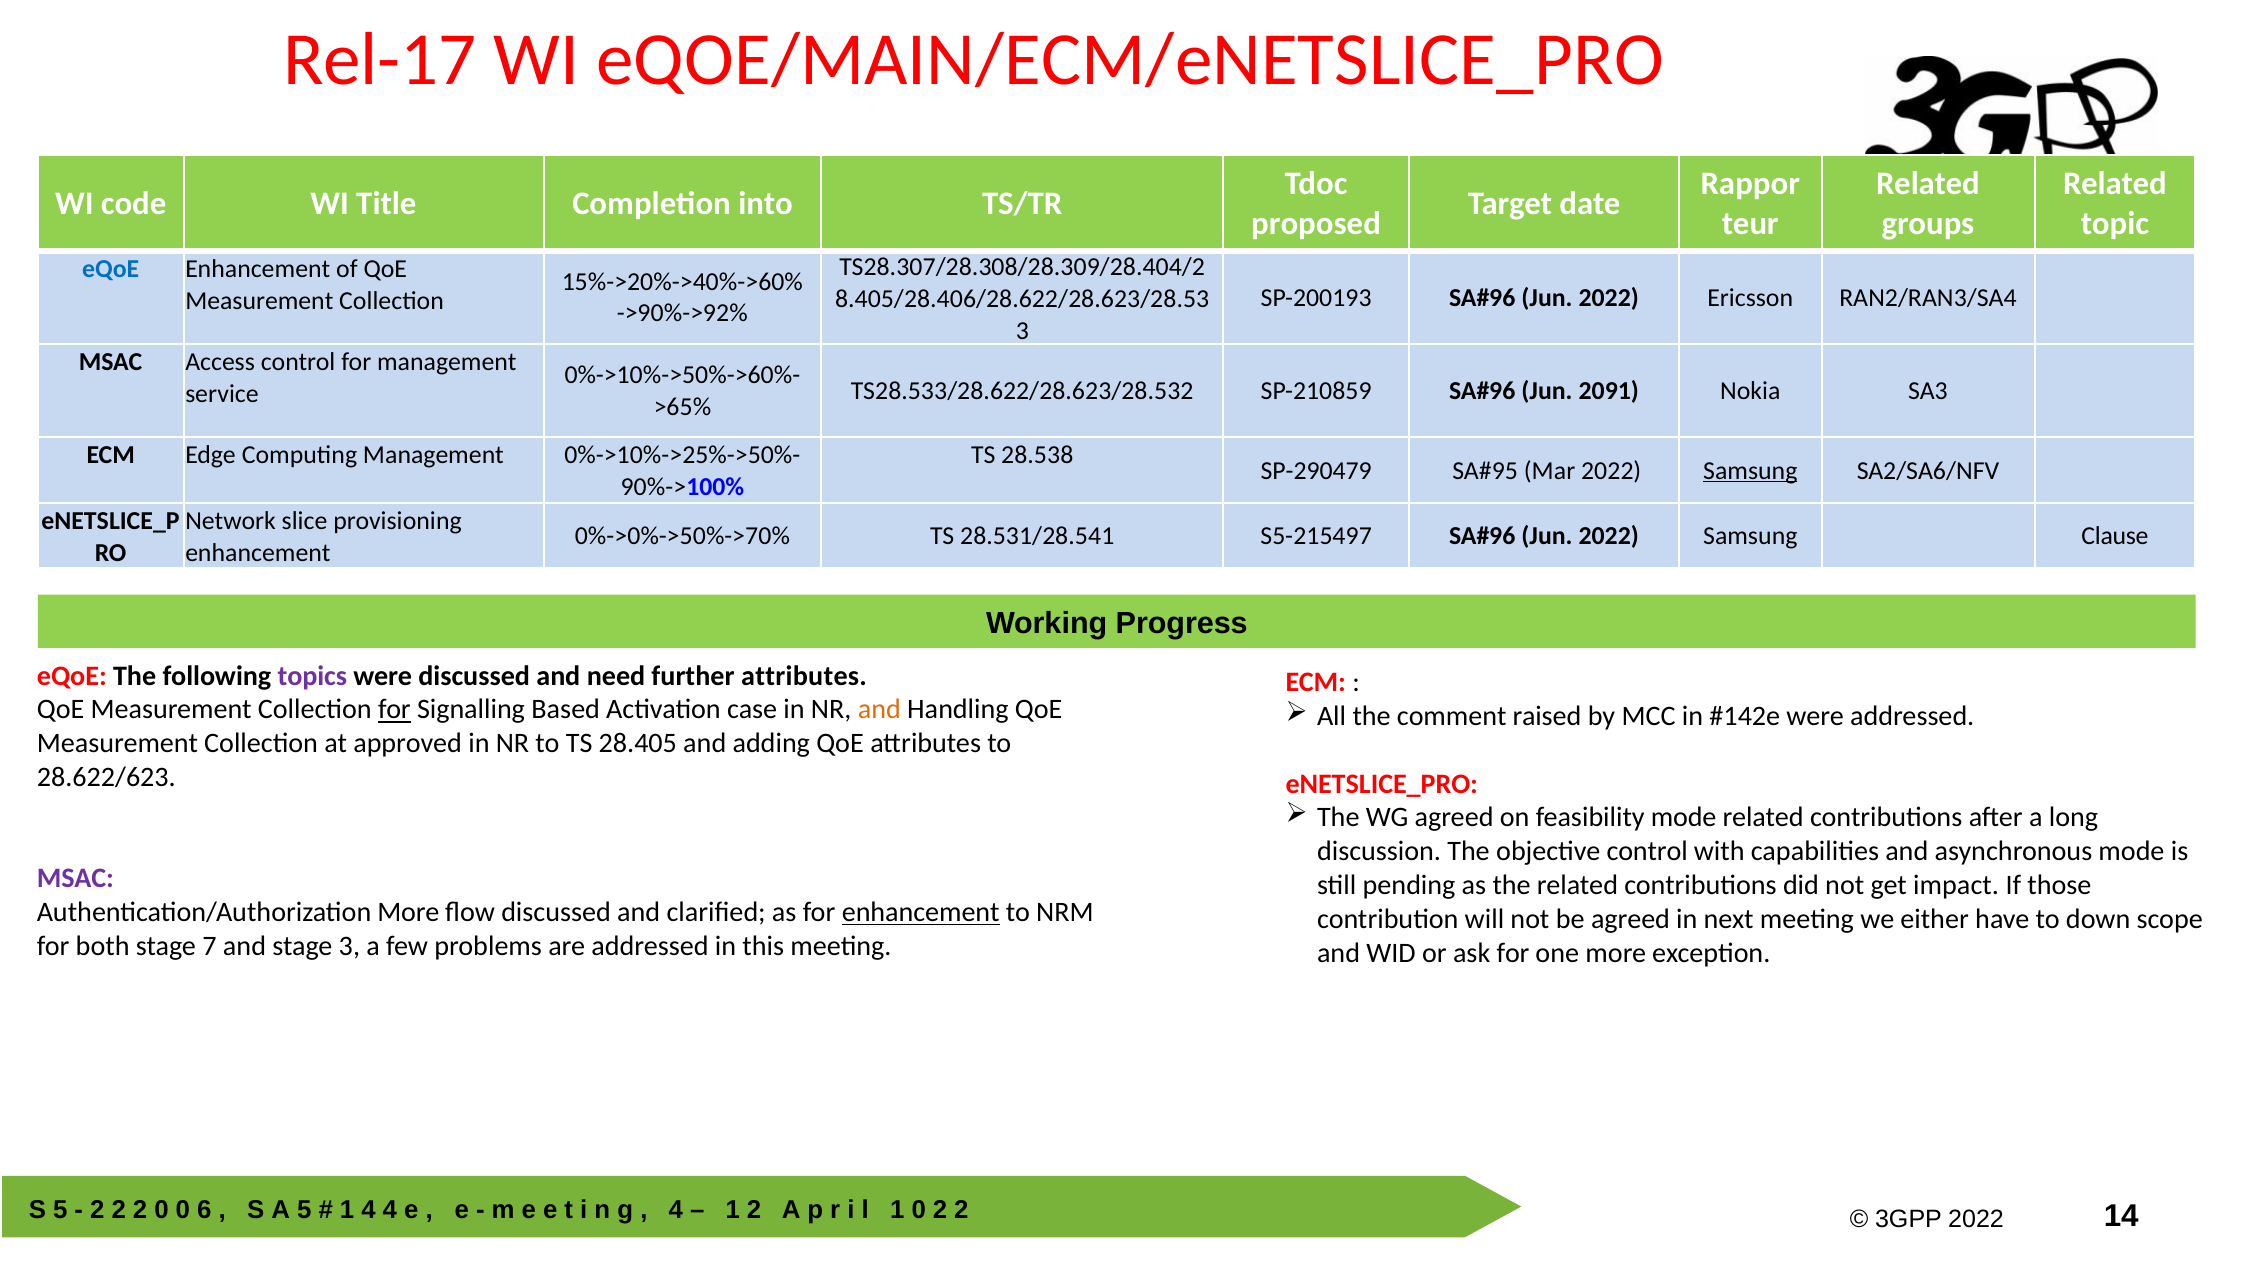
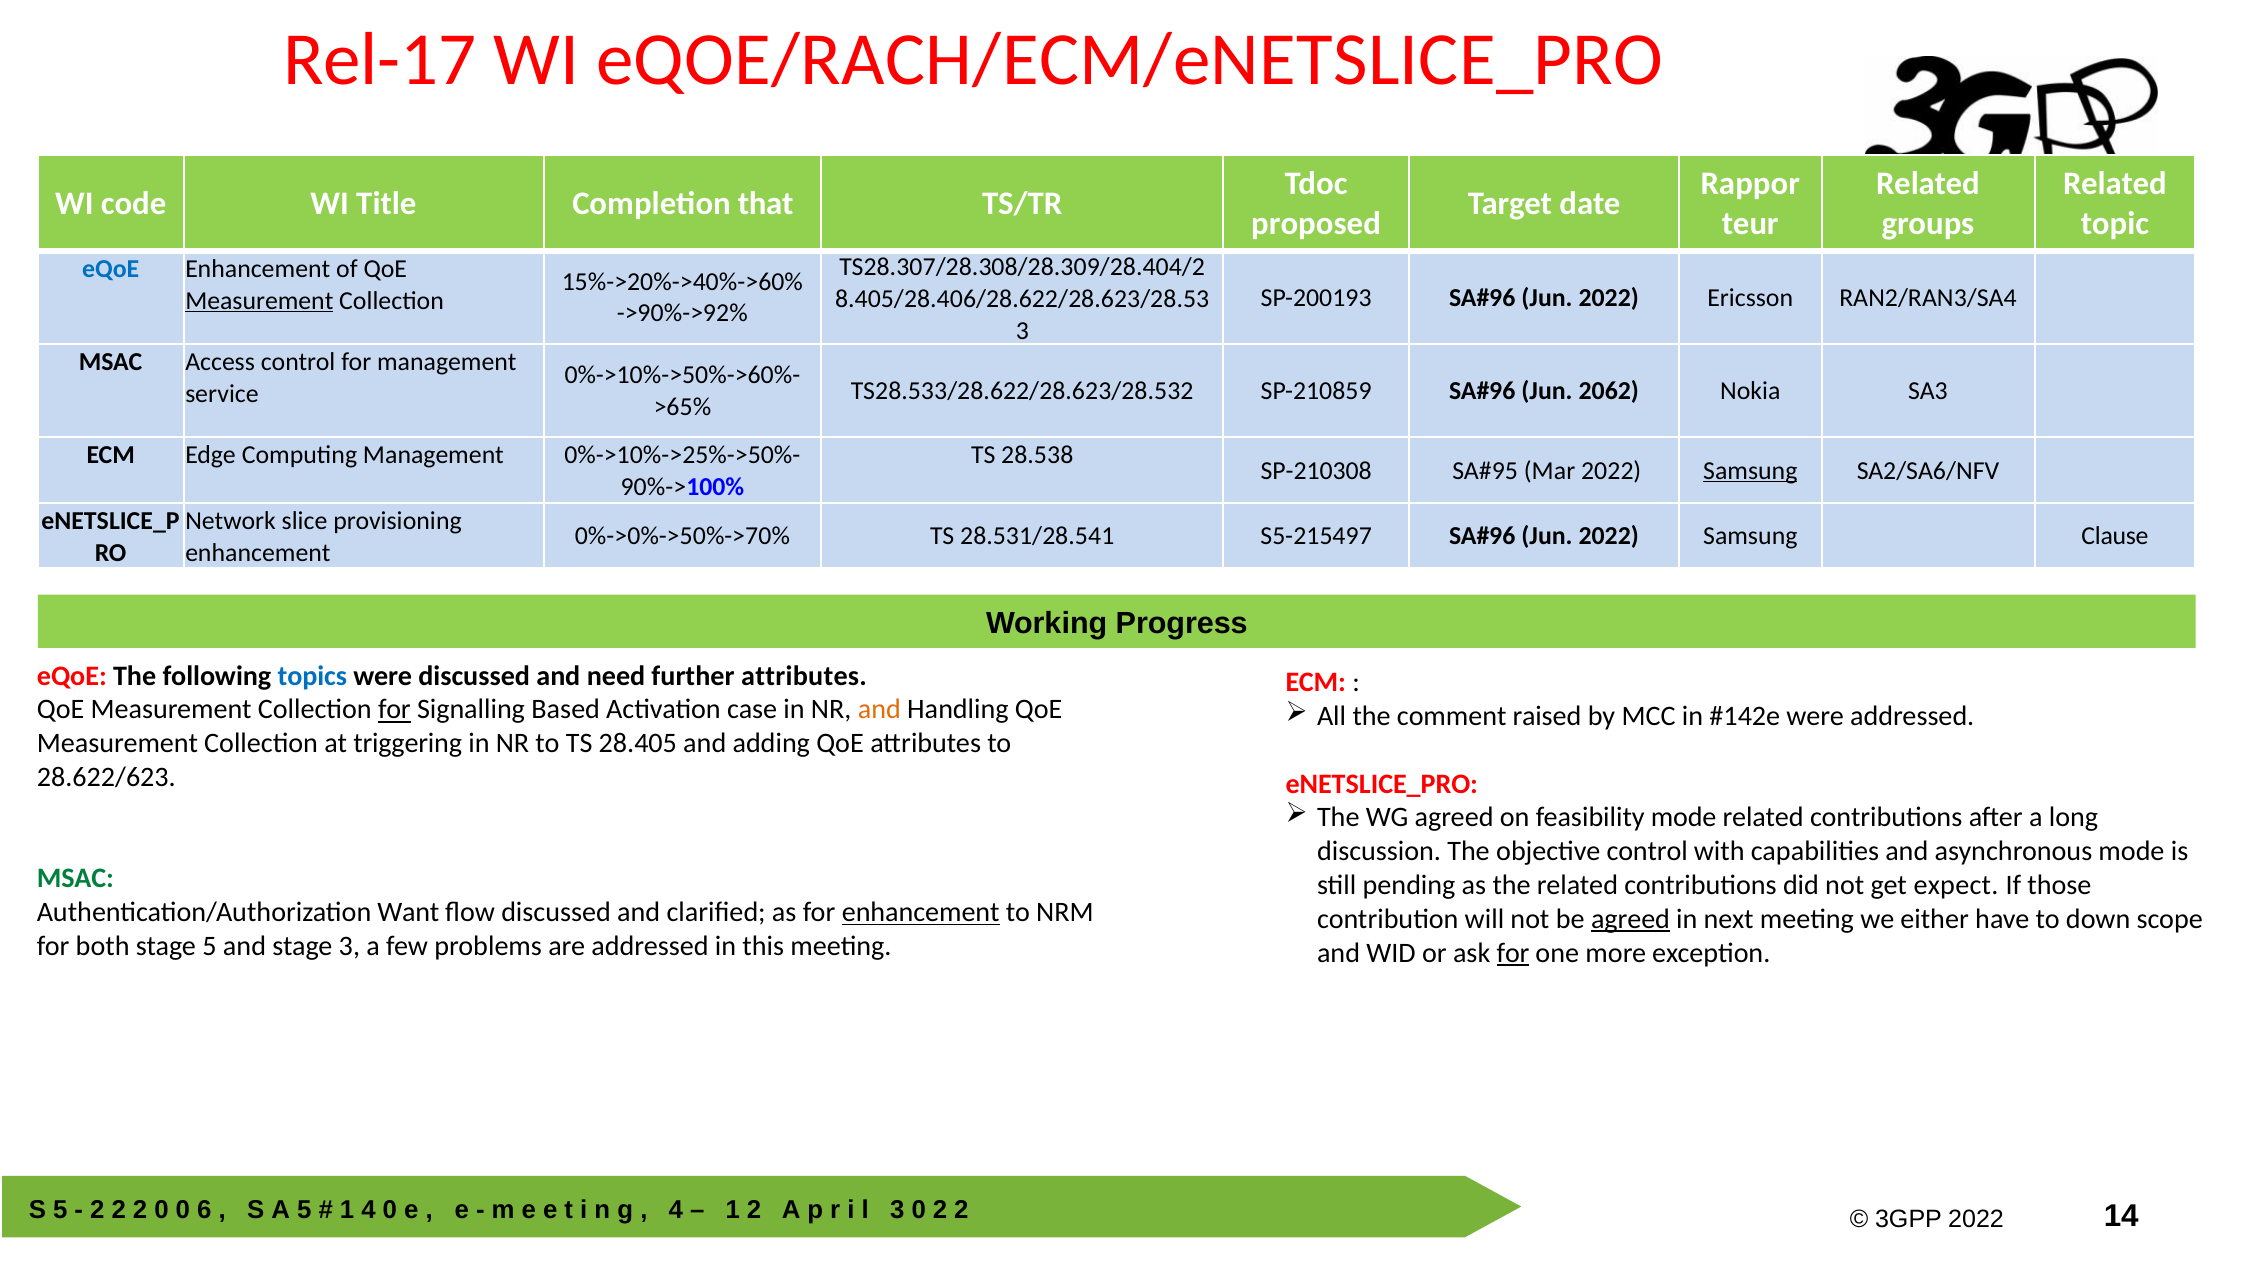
eQOE/MAIN/ECM/eNETSLICE_PRO: eQOE/MAIN/ECM/eNETSLICE_PRO -> eQOE/RACH/ECM/eNETSLICE_PRO
into: into -> that
Measurement at (259, 300) underline: none -> present
2091: 2091 -> 2062
SP-290479: SP-290479 -> SP-210308
topics colour: purple -> blue
approved: approved -> triggering
MSAC at (75, 878) colour: purple -> green
impact: impact -> expect
Authentication/Authorization More: More -> Want
agreed at (1631, 919) underline: none -> present
stage 7: 7 -> 5
for at (1513, 953) underline: none -> present
4 at (390, 1210): 4 -> 0
1 at (897, 1210): 1 -> 3
